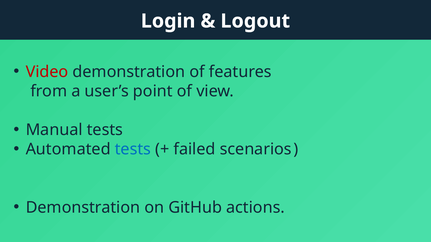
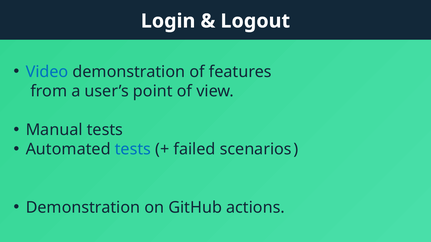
Video colour: red -> blue
